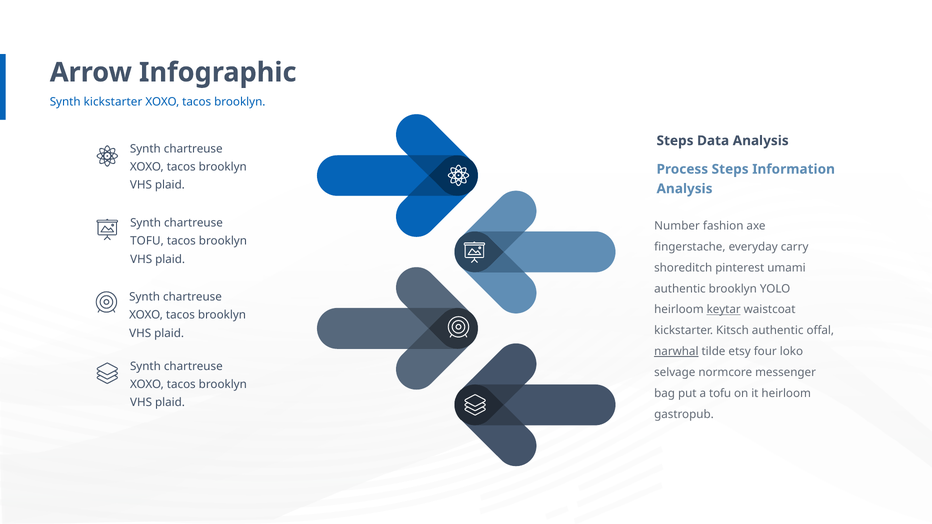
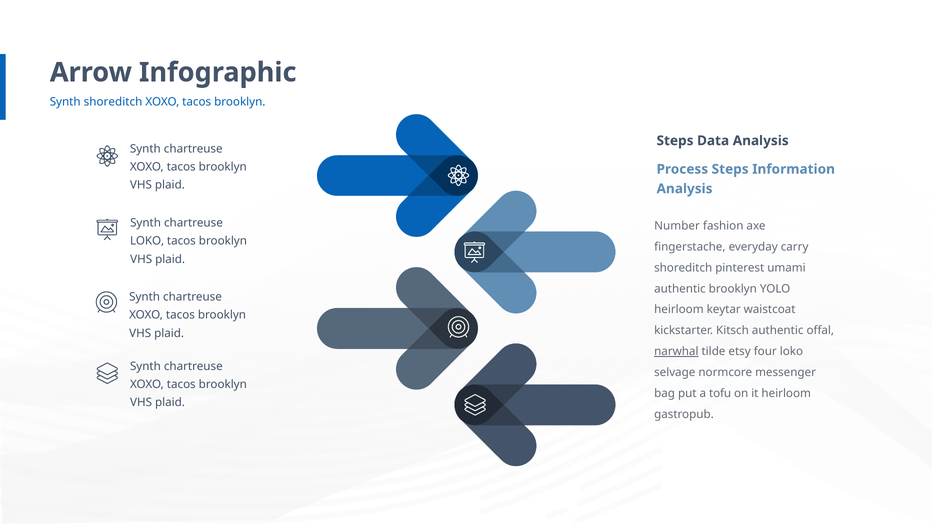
Synth kickstarter: kickstarter -> shoreditch
TOFU at (147, 241): TOFU -> LOKO
keytar underline: present -> none
